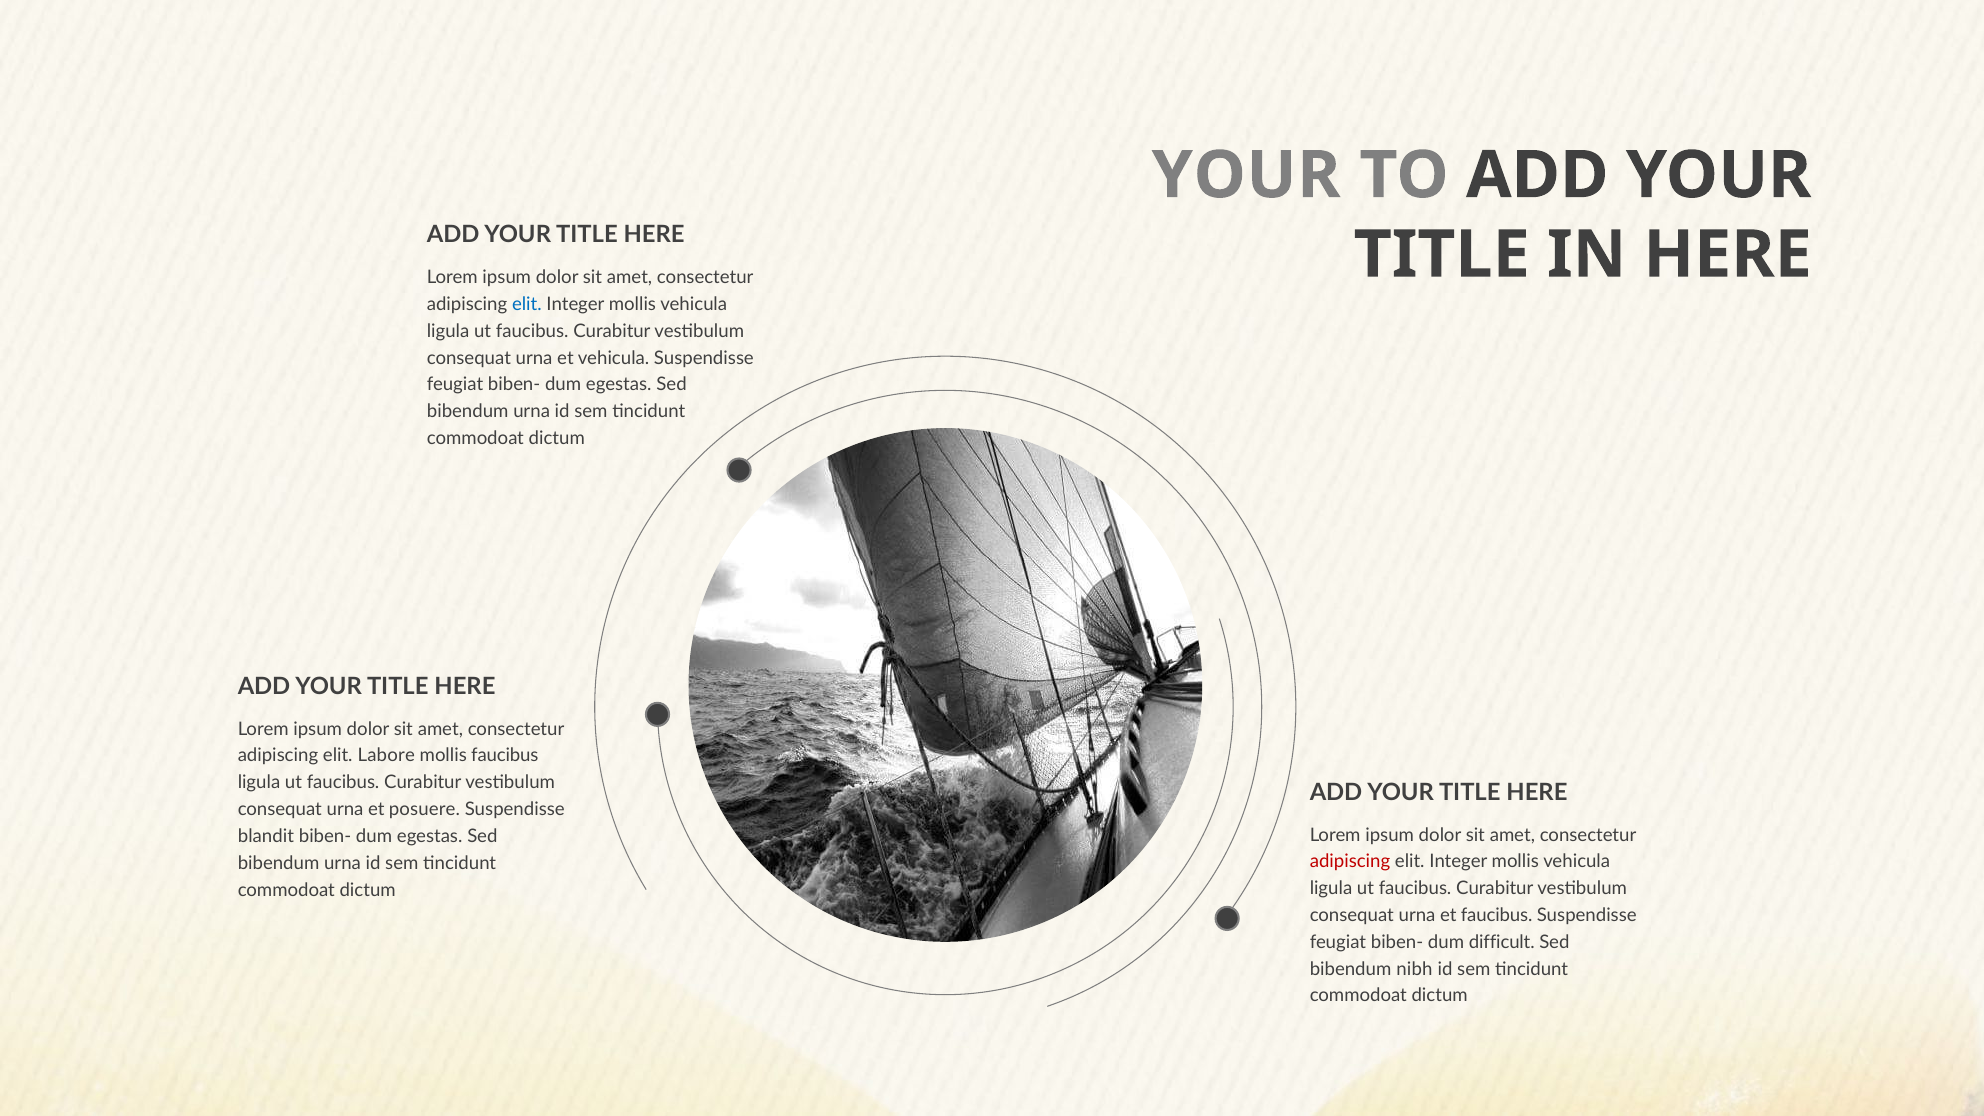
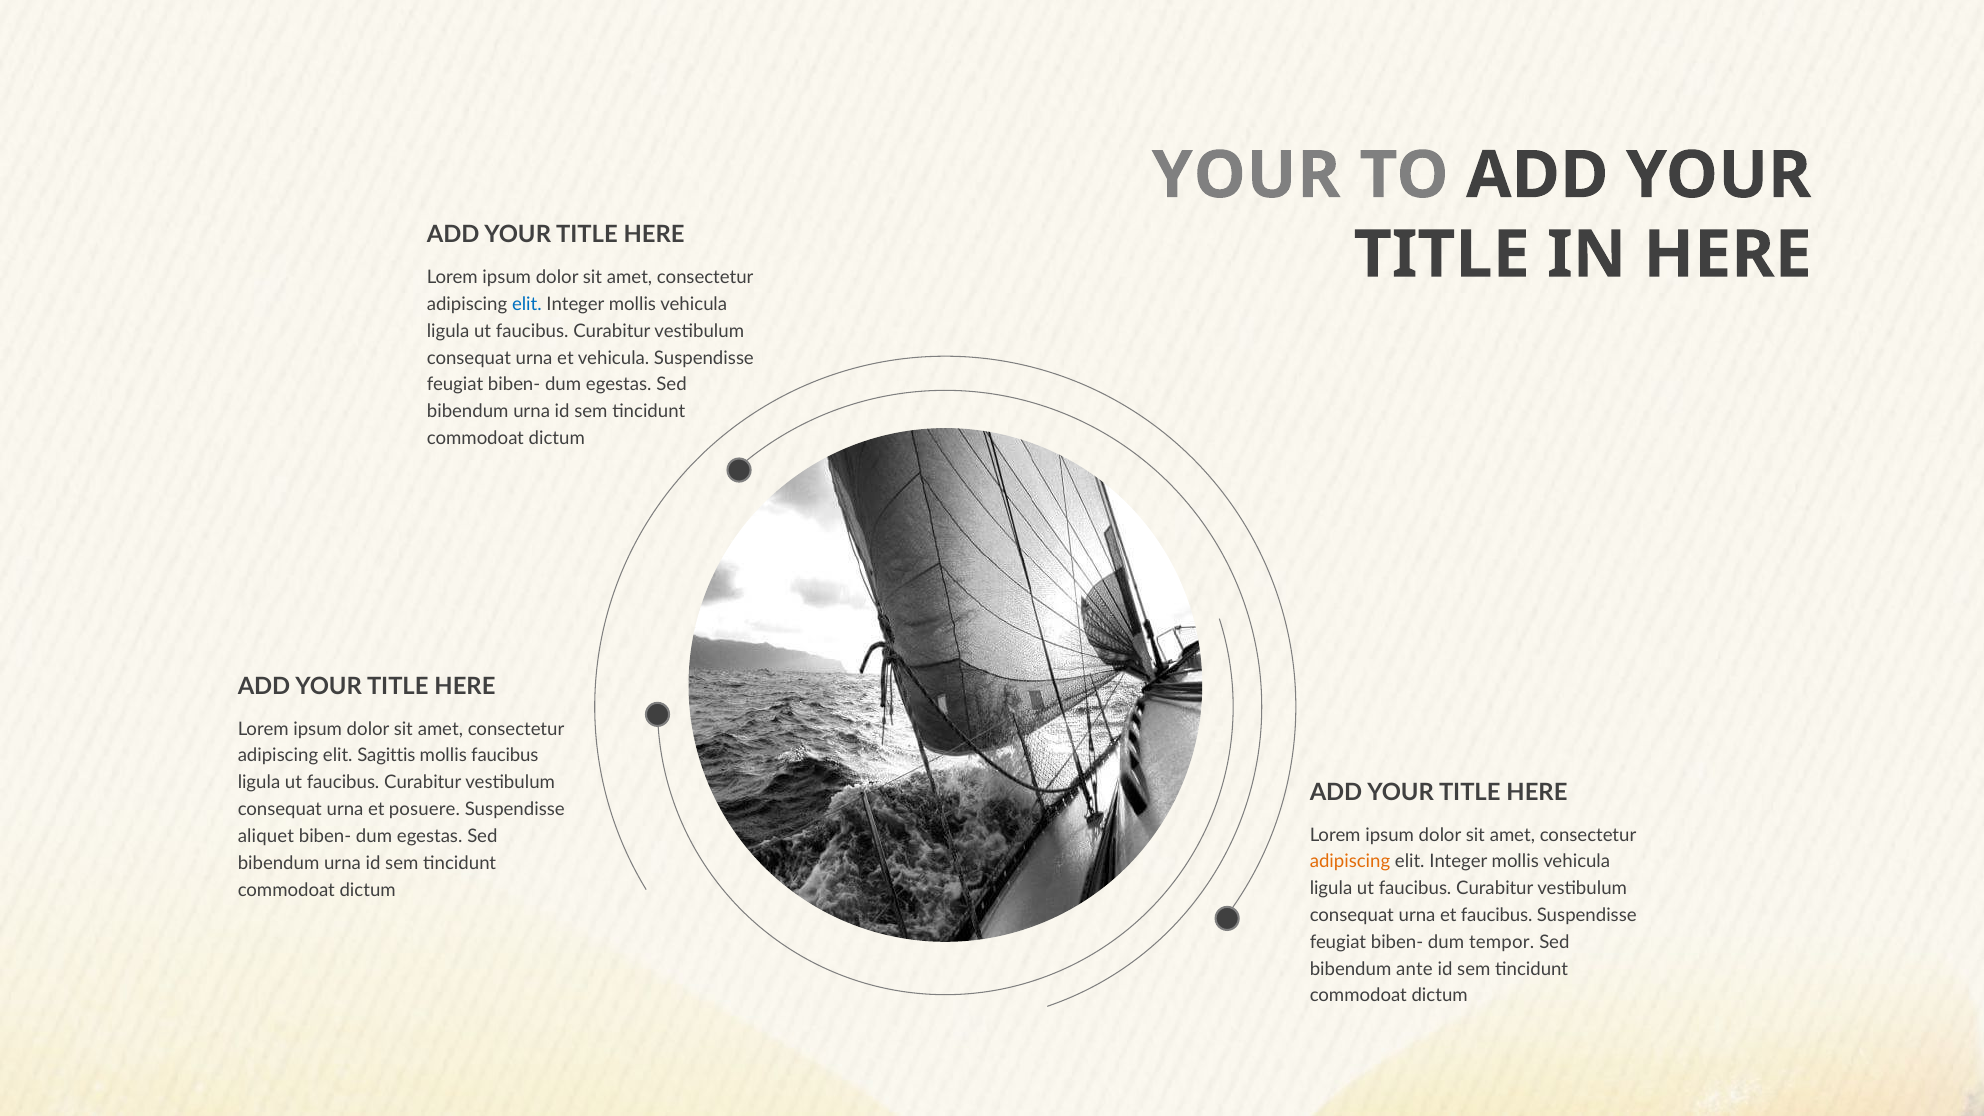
Labore: Labore -> Sagittis
blandit: blandit -> aliquet
adipiscing at (1350, 862) colour: red -> orange
difficult: difficult -> tempor
nibh: nibh -> ante
